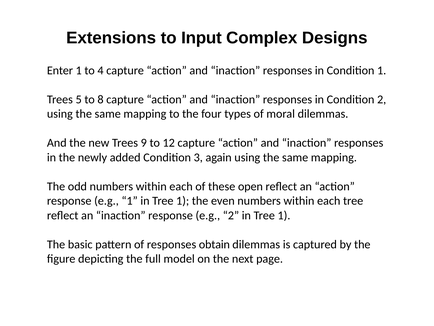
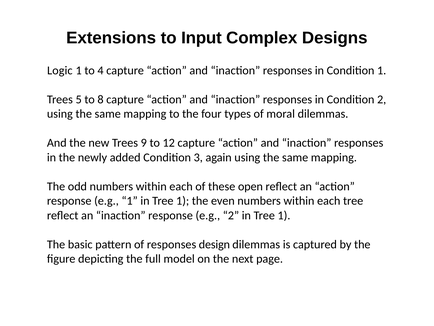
Enter: Enter -> Logic
obtain: obtain -> design
